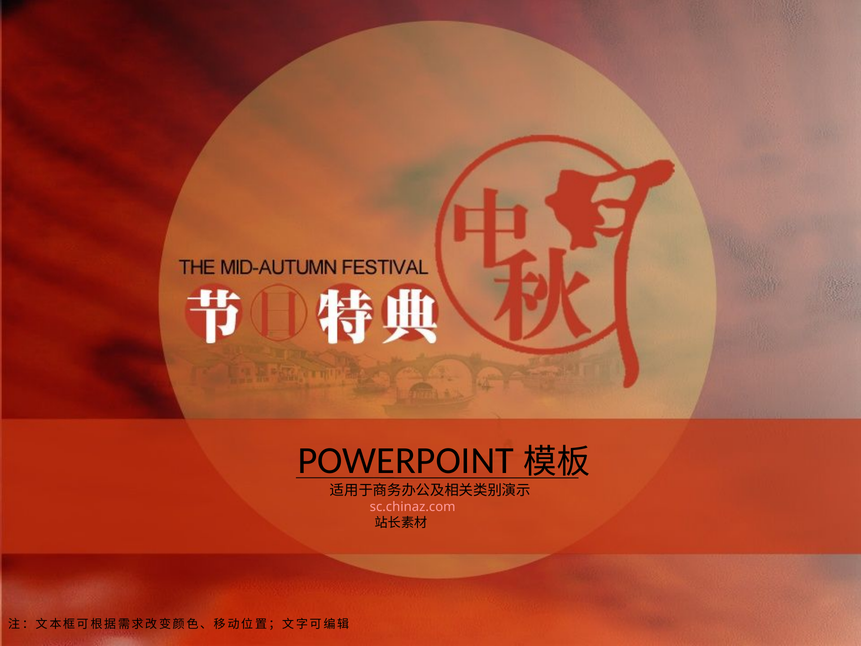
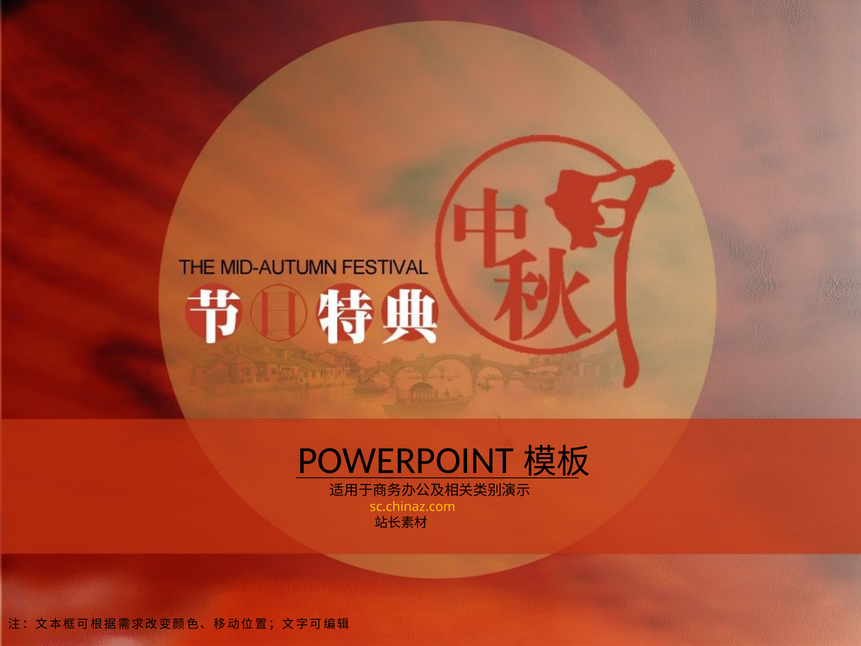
sc.chinaz.com colour: pink -> yellow
